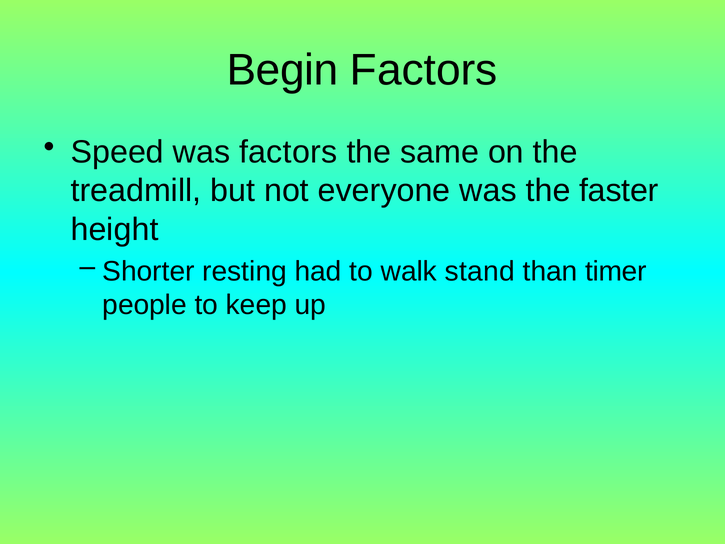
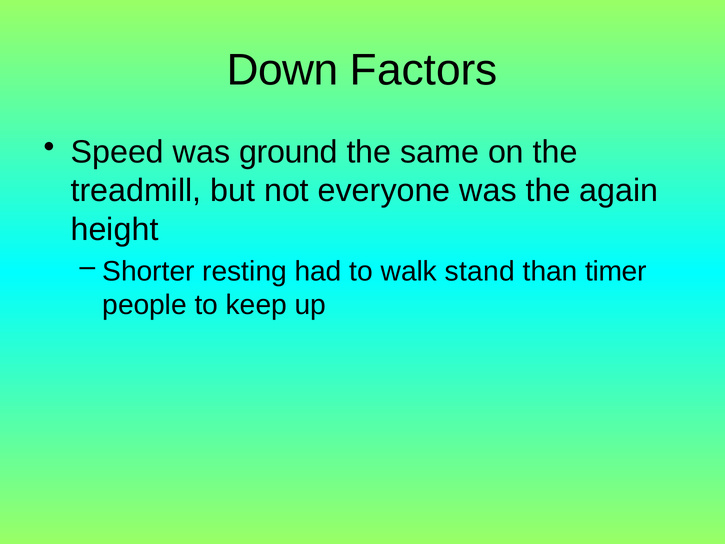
Begin: Begin -> Down
was factors: factors -> ground
faster: faster -> again
